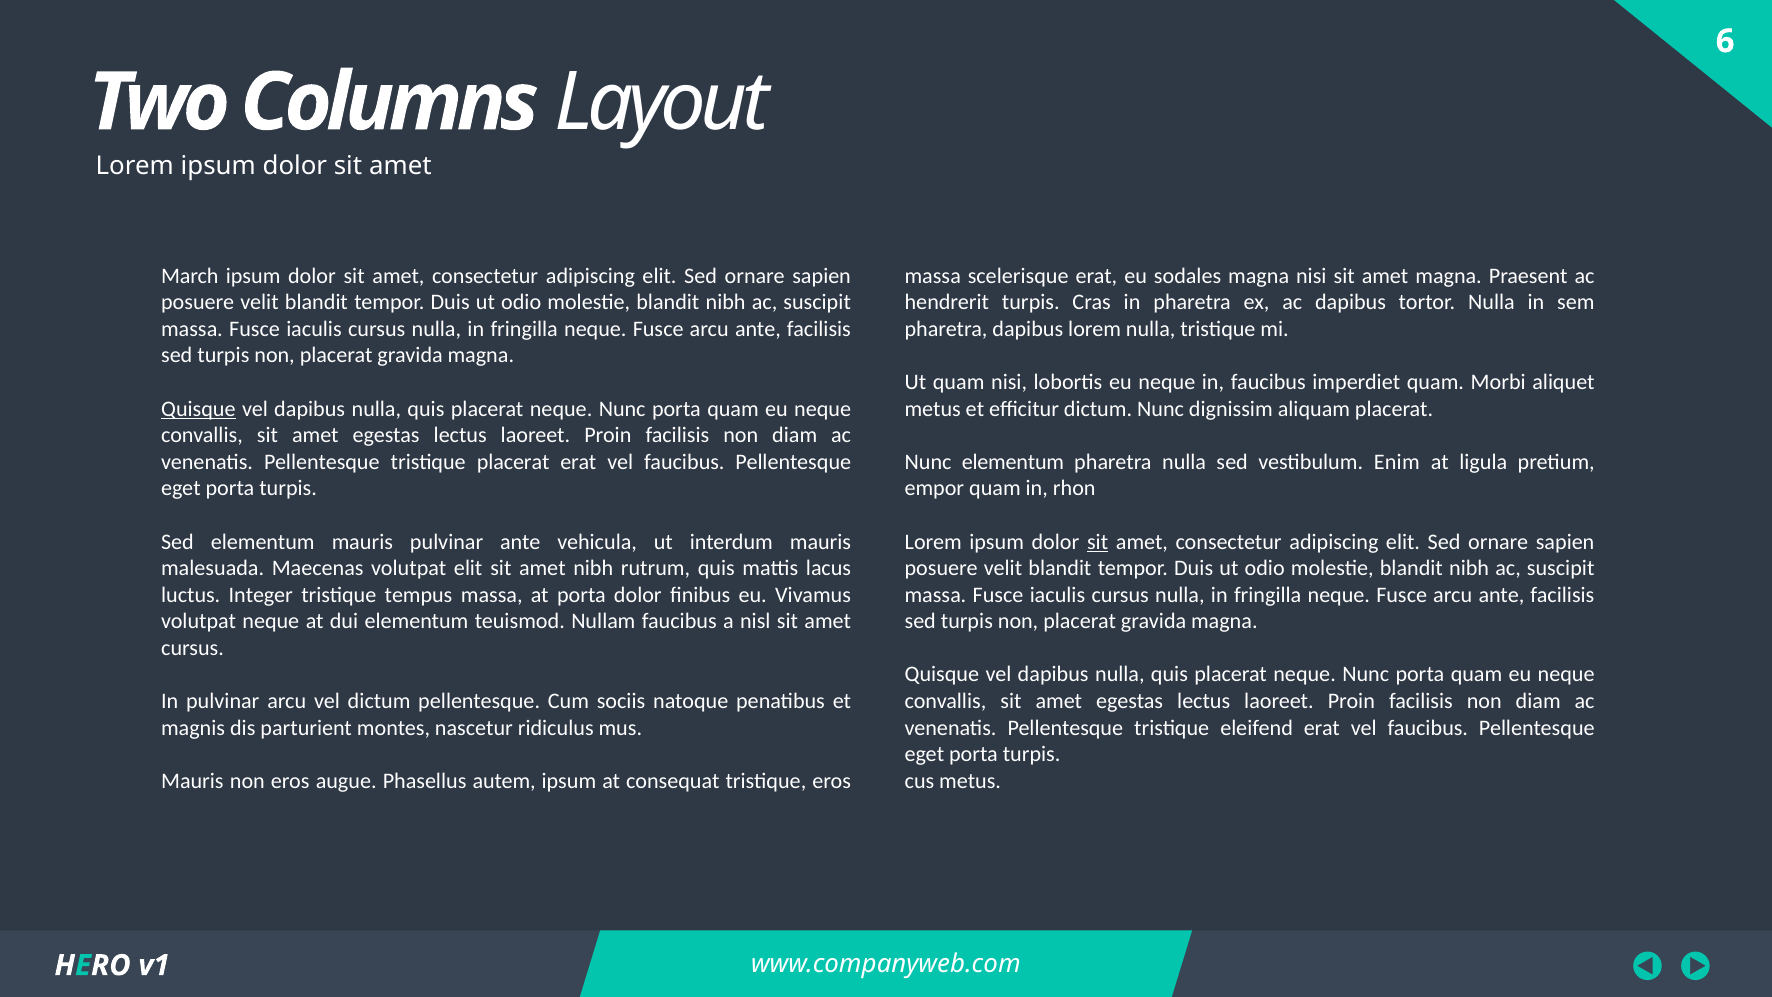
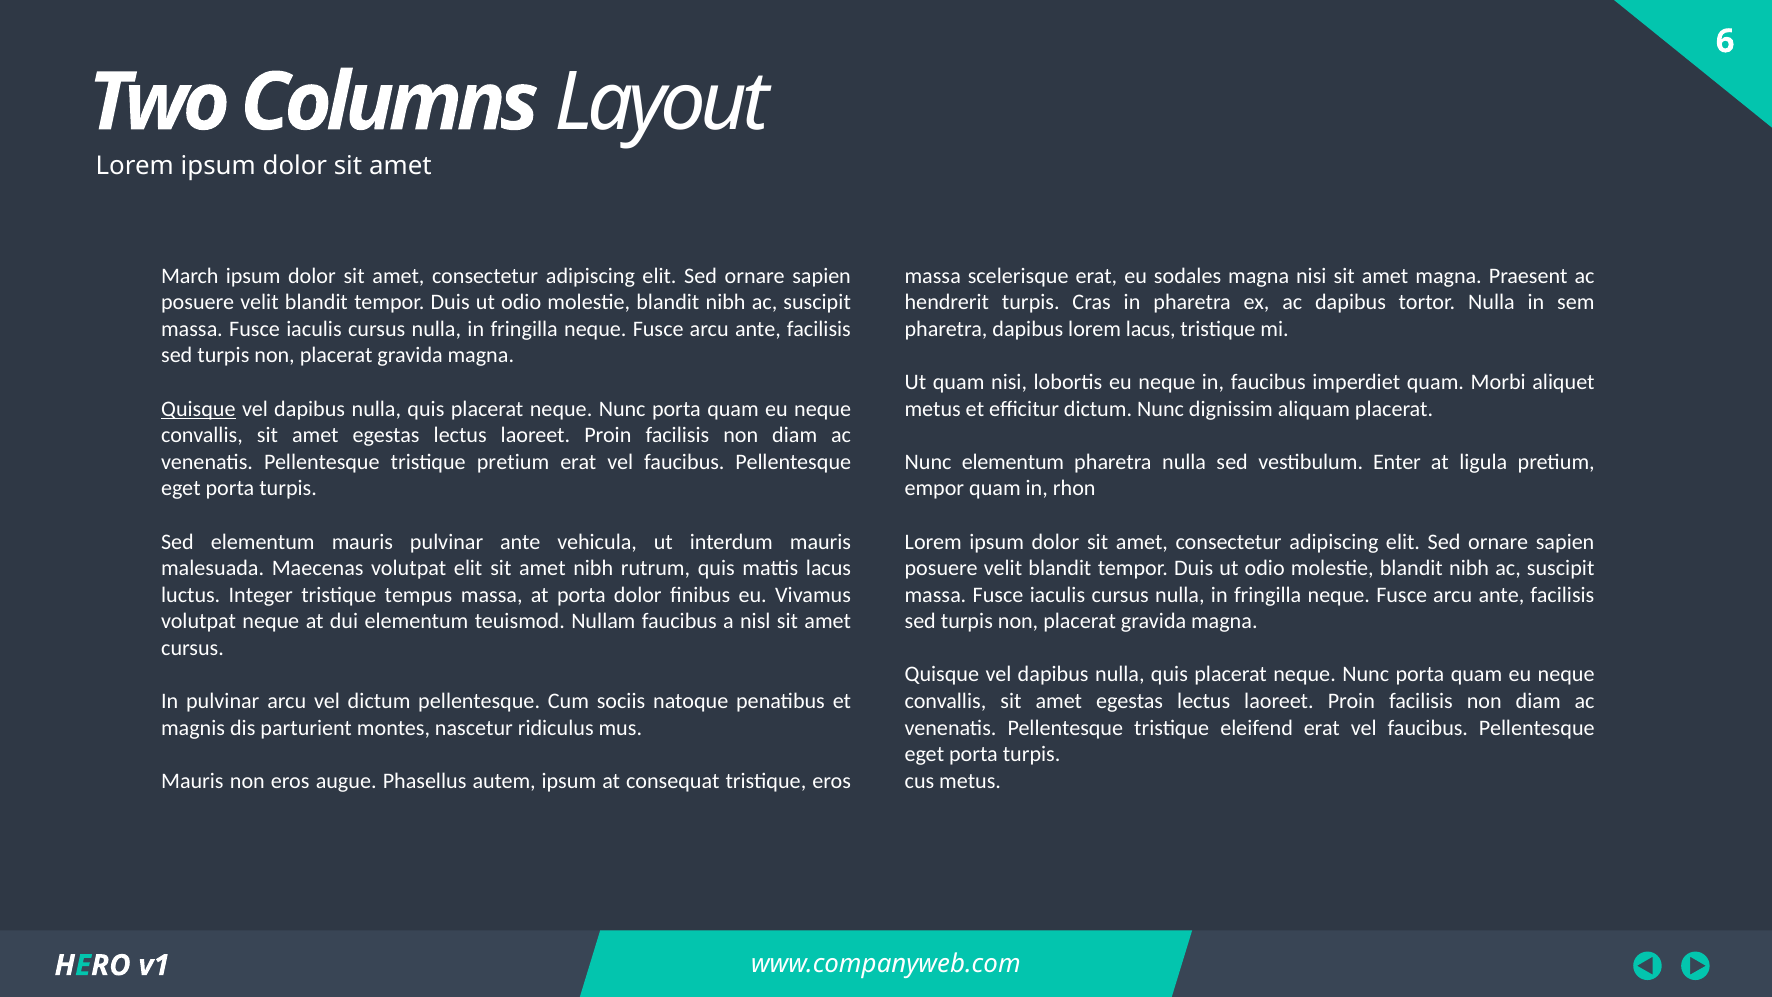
lorem nulla: nulla -> lacus
tristique placerat: placerat -> pretium
Enim: Enim -> Enter
sit at (1098, 542) underline: present -> none
